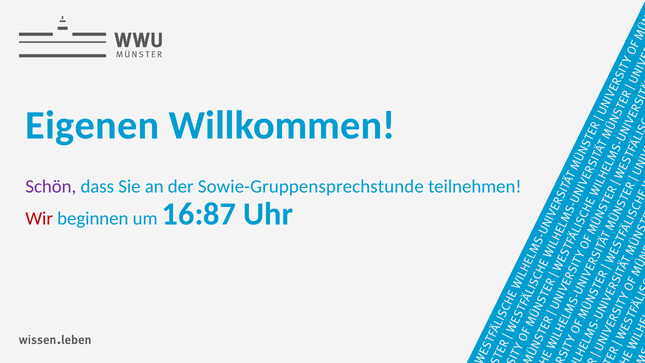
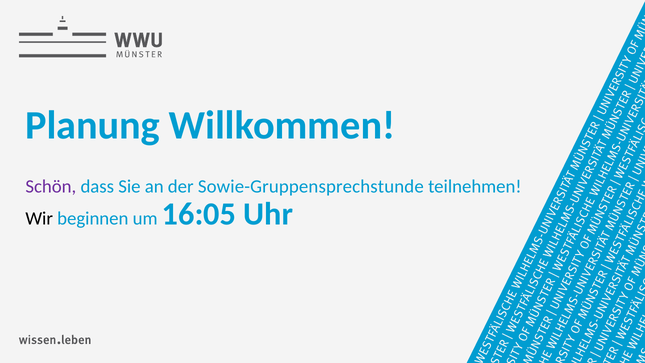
Eigenen: Eigenen -> Planung
Wir colour: red -> black
16:87: 16:87 -> 16:05
